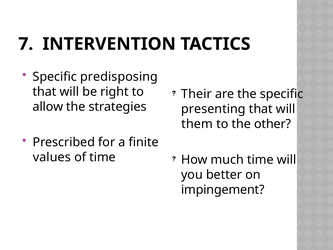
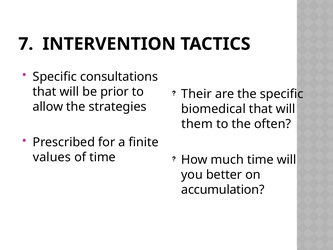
predisposing: predisposing -> consultations
right: right -> prior
presenting: presenting -> biomedical
other: other -> often
impingement: impingement -> accumulation
